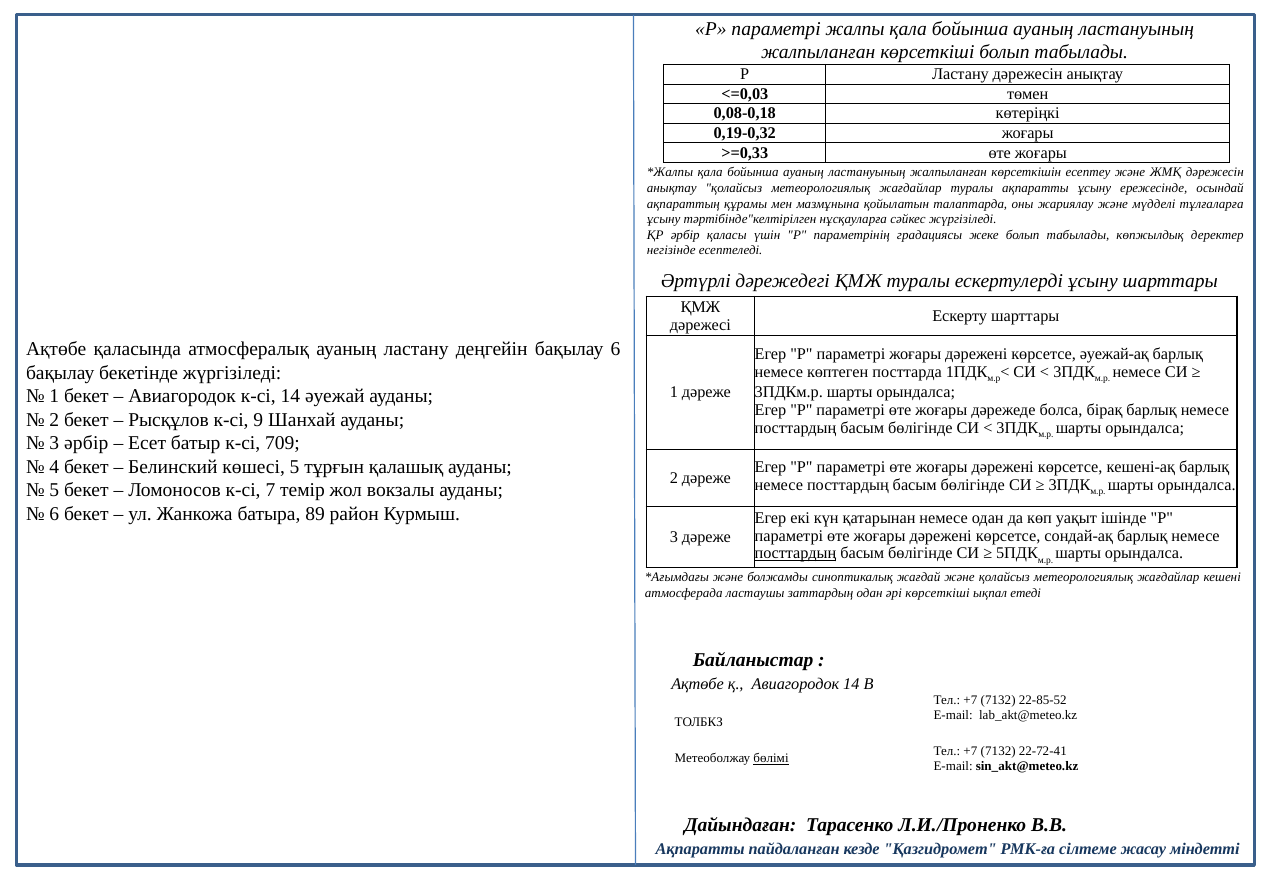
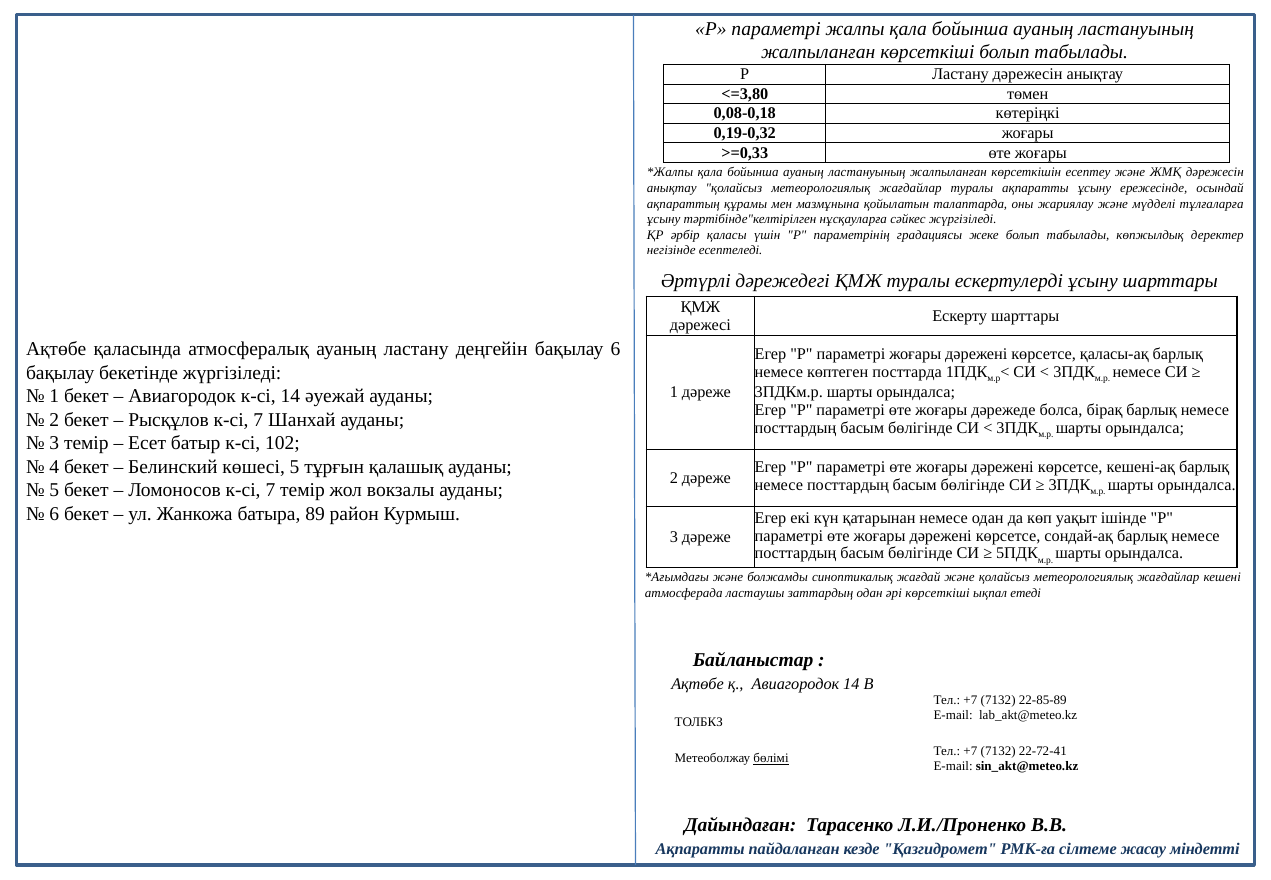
<=0,03: <=0,03 -> <=3,80
әуежай-ақ: әуежай-ақ -> қаласы-ақ
Рысқұлов к-сі 9: 9 -> 7
3 әрбір: әрбір -> темір
709: 709 -> 102
посттардың at (796, 554) underline: present -> none
22-85-52: 22-85-52 -> 22-85-89
